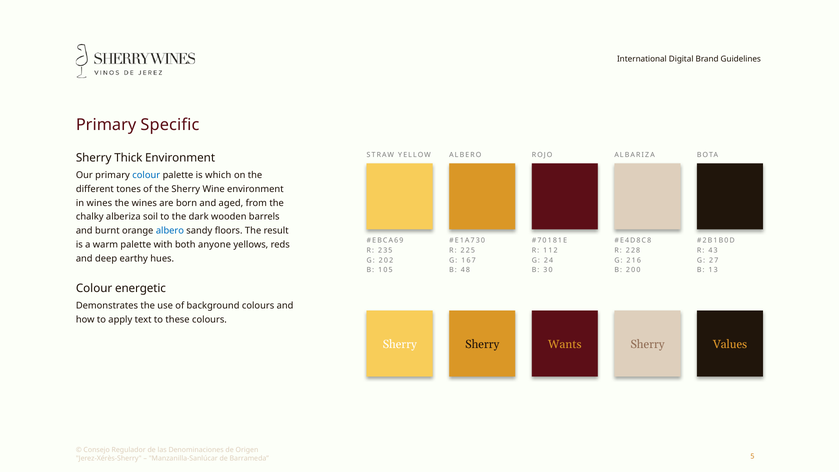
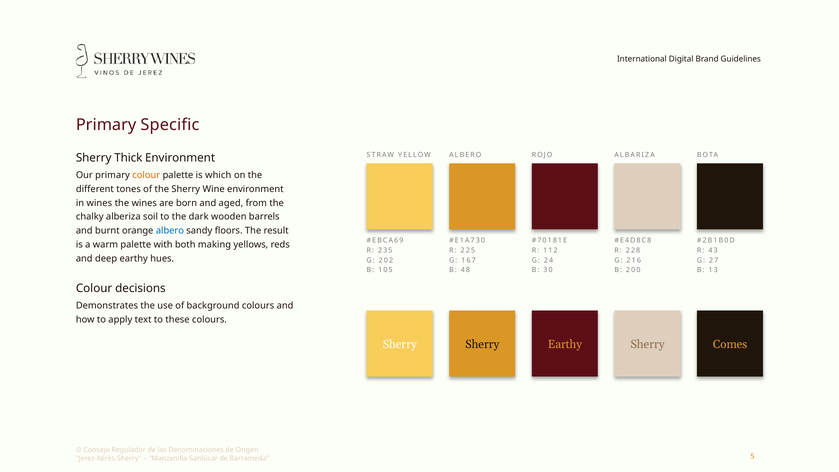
colour at (146, 175) colour: blue -> orange
anyone: anyone -> making
energetic: energetic -> decisions
Sherry Wants: Wants -> Earthy
Values: Values -> Comes
